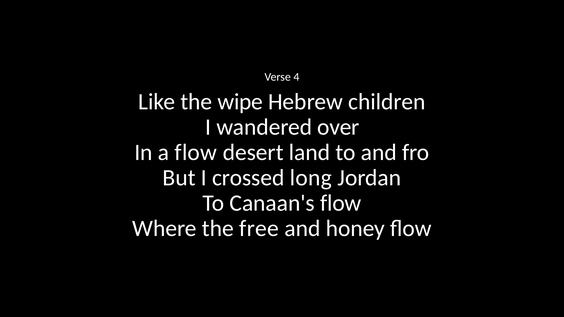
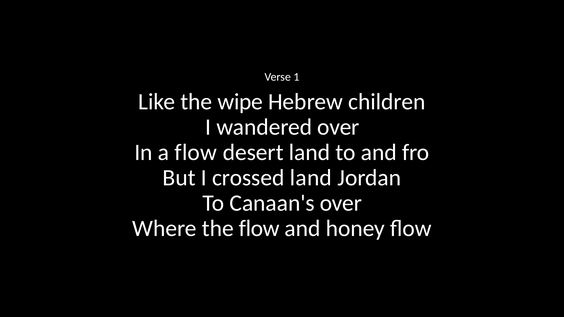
4: 4 -> 1
crossed long: long -> land
Canaan's flow: flow -> over
the free: free -> flow
